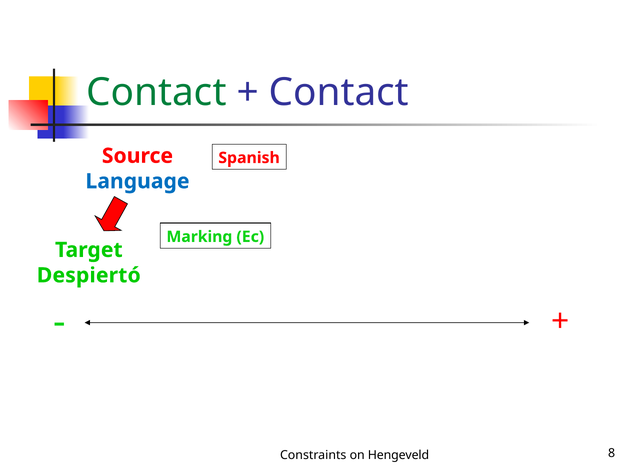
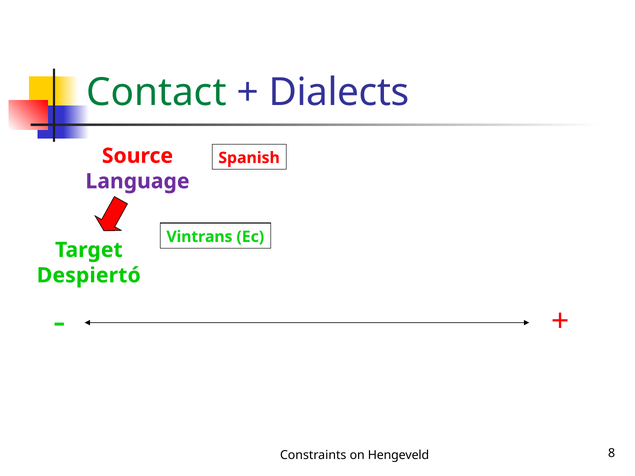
Contact at (339, 93): Contact -> Dialects
Language colour: blue -> purple
Marking: Marking -> Vintrans
